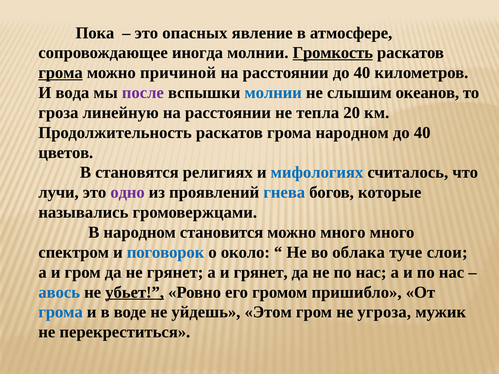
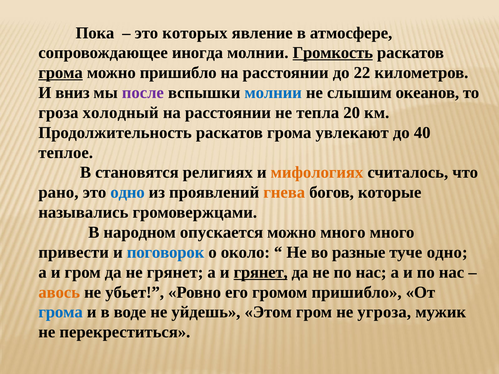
опасных: опасных -> которых
можно причиной: причиной -> пришибло
расстоянии до 40: 40 -> 22
вода: вода -> вниз
линейную: линейную -> холодный
грома народном: народном -> увлекают
цветов: цветов -> теплое
мифологиях colour: blue -> orange
лучи: лучи -> рано
одно at (128, 193) colour: purple -> blue
гнева colour: blue -> orange
становится: становится -> опускается
спектром: спектром -> привести
облака: облака -> разные
туче слои: слои -> одно
грянет at (261, 272) underline: none -> present
авось colour: blue -> orange
убьет underline: present -> none
